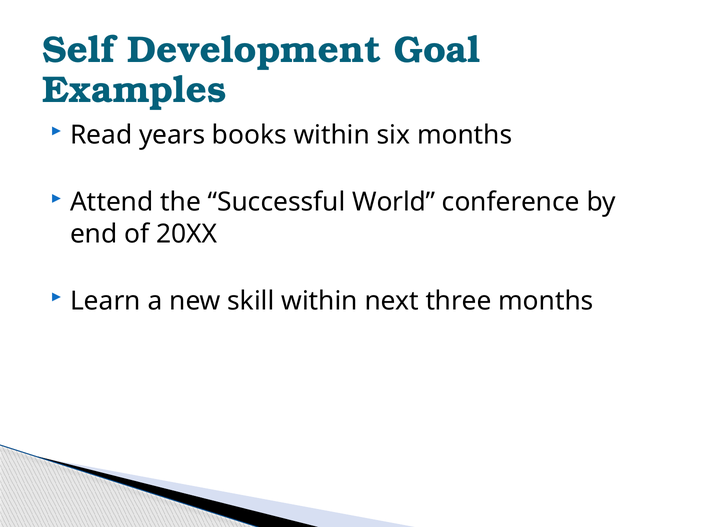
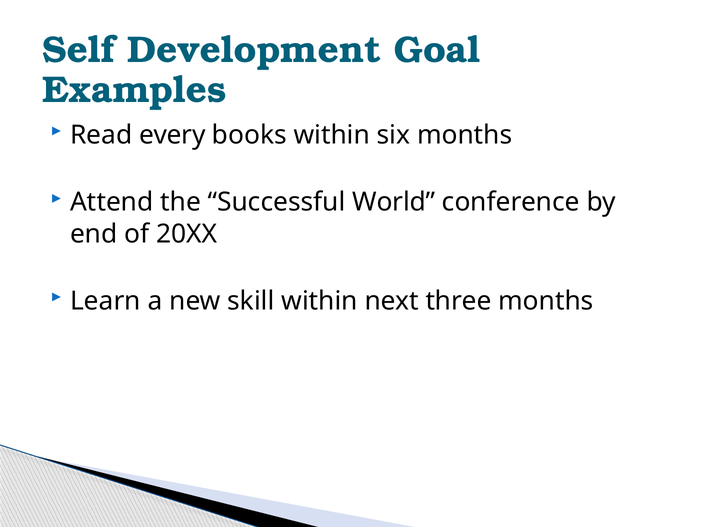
years: years -> every
